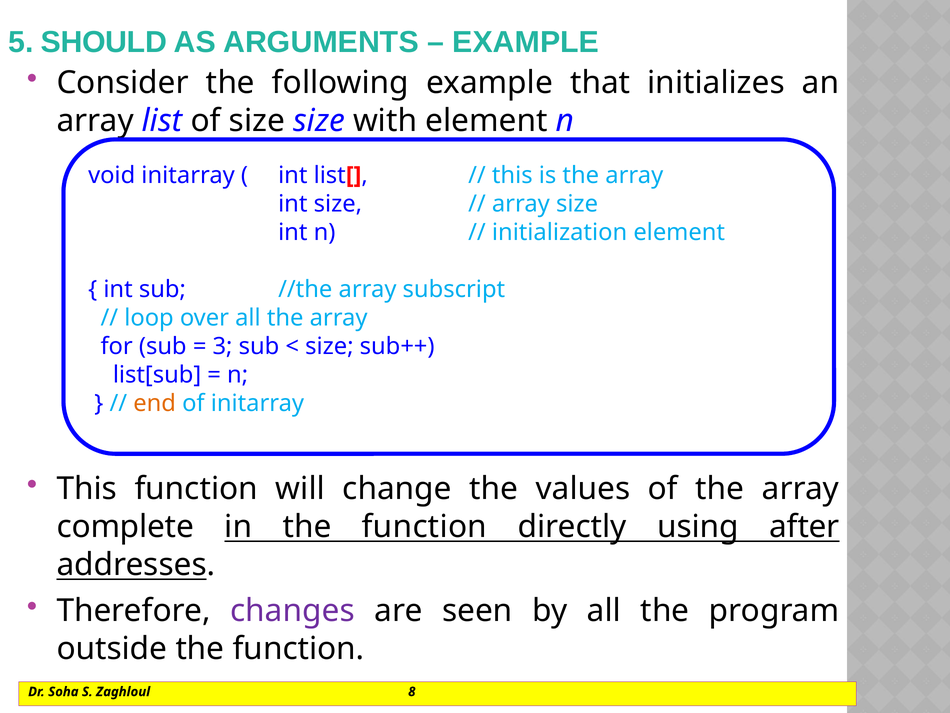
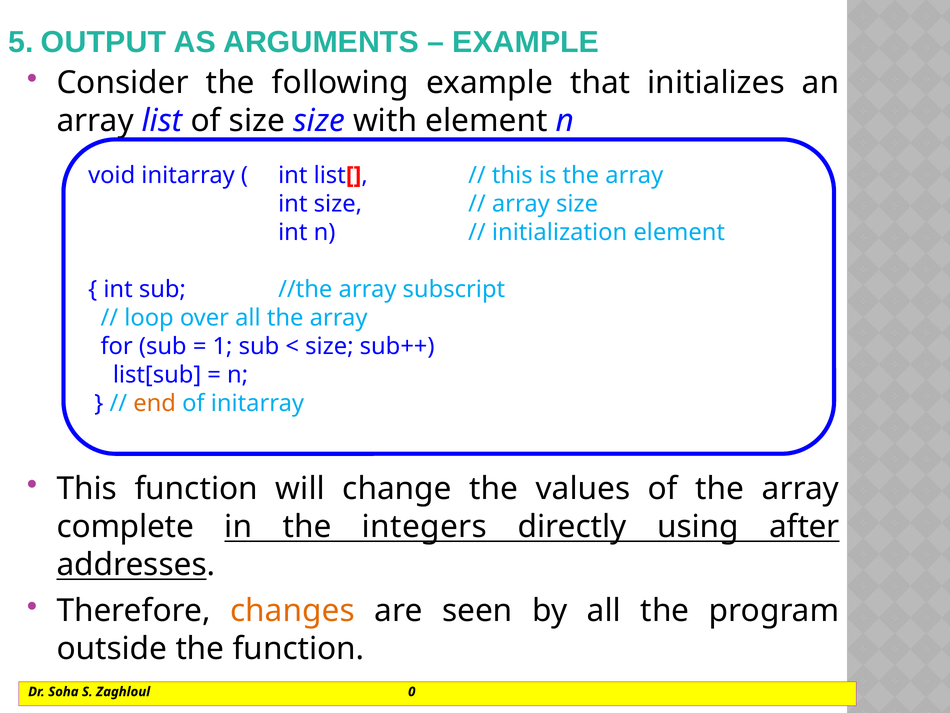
SHOULD: SHOULD -> OUTPUT
3: 3 -> 1
in the function: function -> integers
changes colour: purple -> orange
8: 8 -> 0
